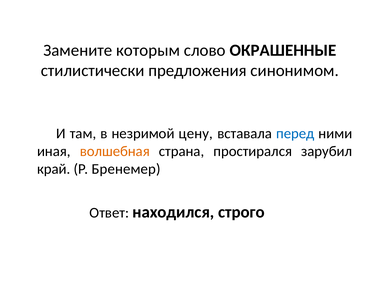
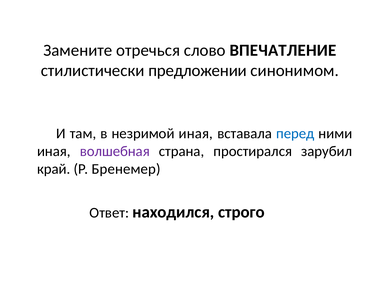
которым: которым -> отречься
ОКРАШЕННЫЕ: ОКРАШЕННЫЕ -> ВПЕЧАТЛЕНИЕ
предложения: предложения -> предложении
незримой цену: цену -> иная
волшебная colour: orange -> purple
